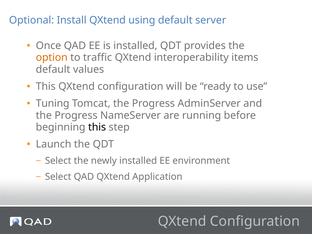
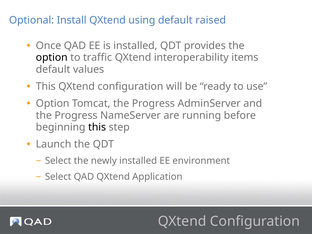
server: server -> raised
option at (52, 58) colour: orange -> black
Tuning at (53, 103): Tuning -> Option
